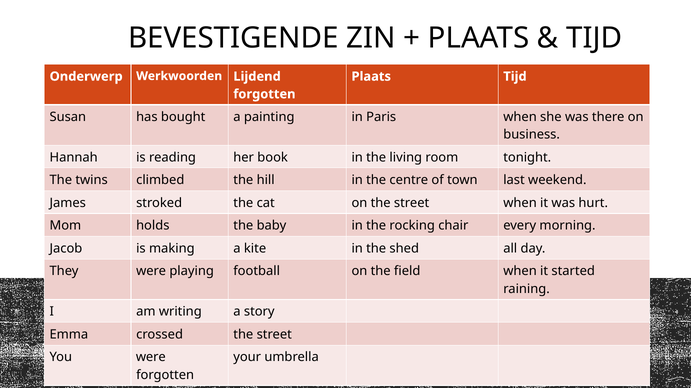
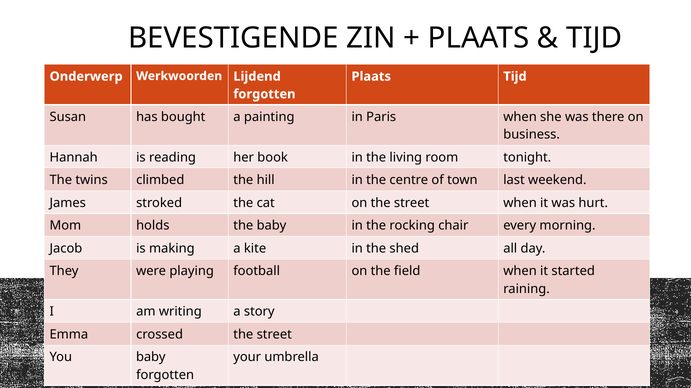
You were: were -> baby
